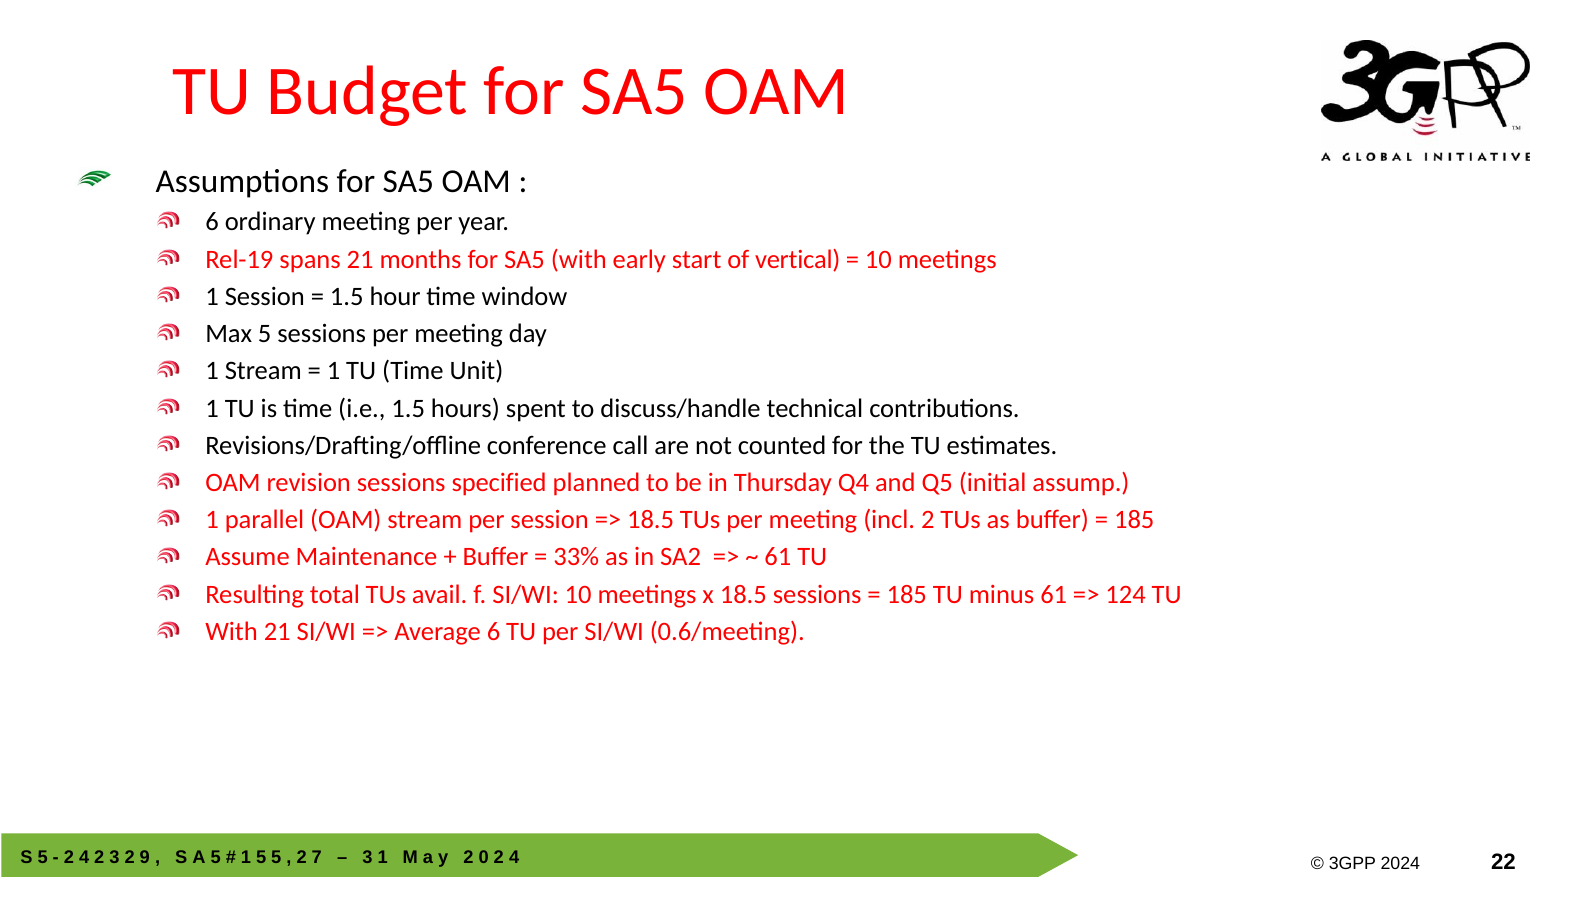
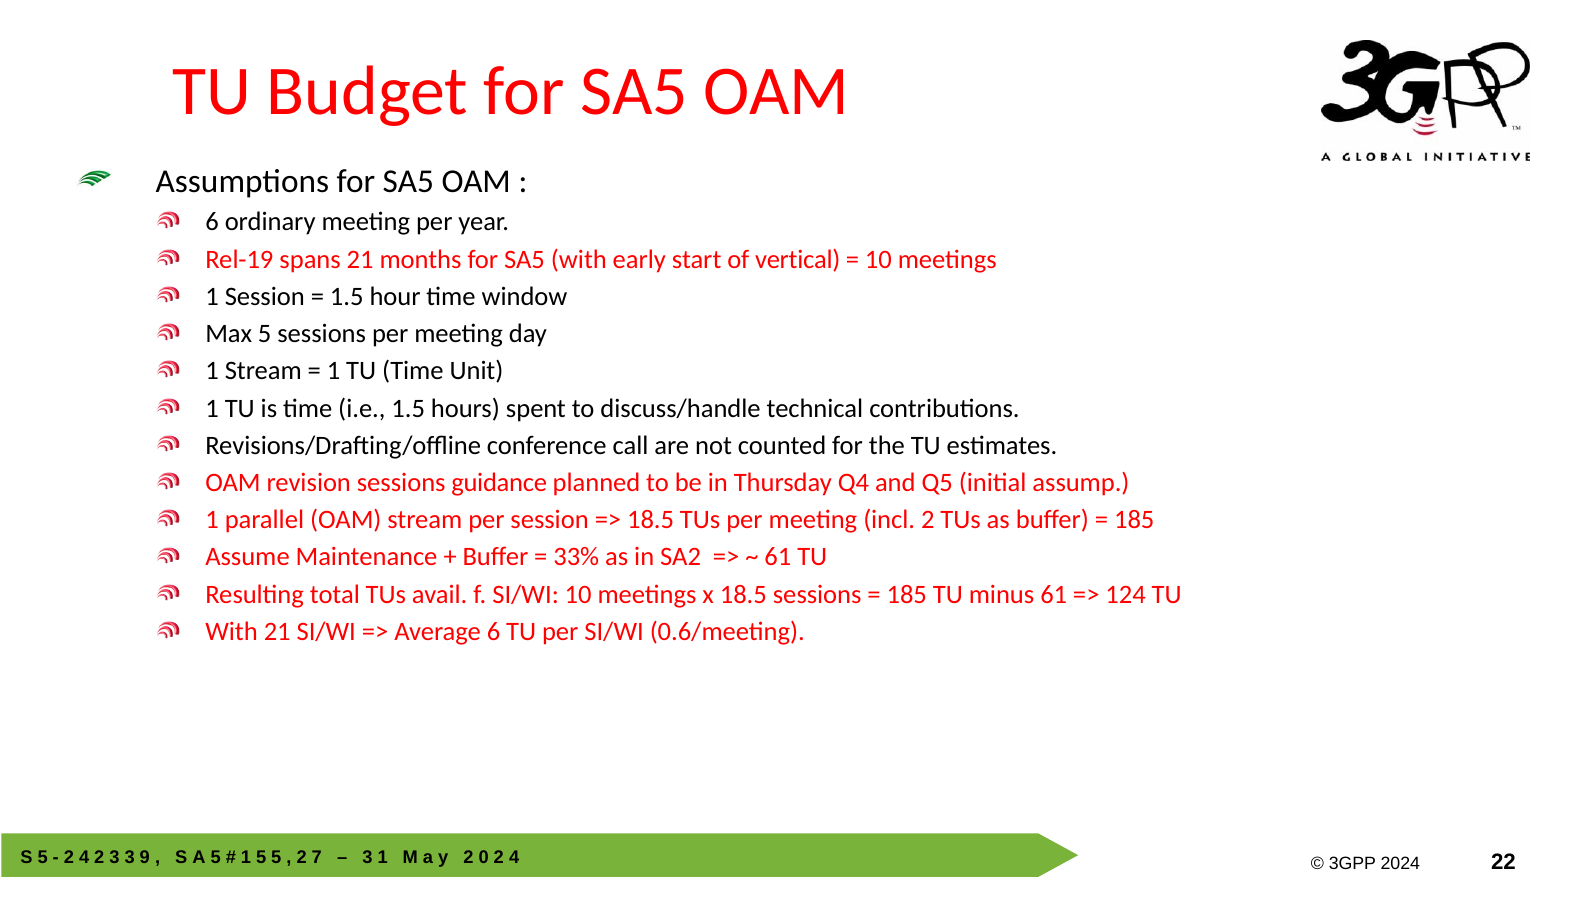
specified: specified -> guidance
2 at (130, 857): 2 -> 3
